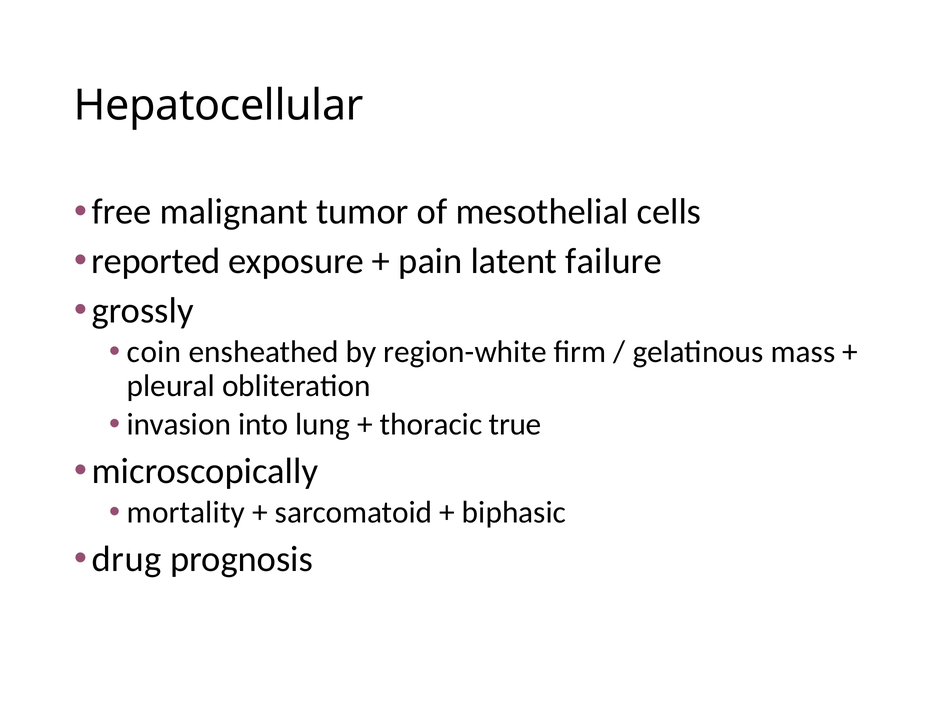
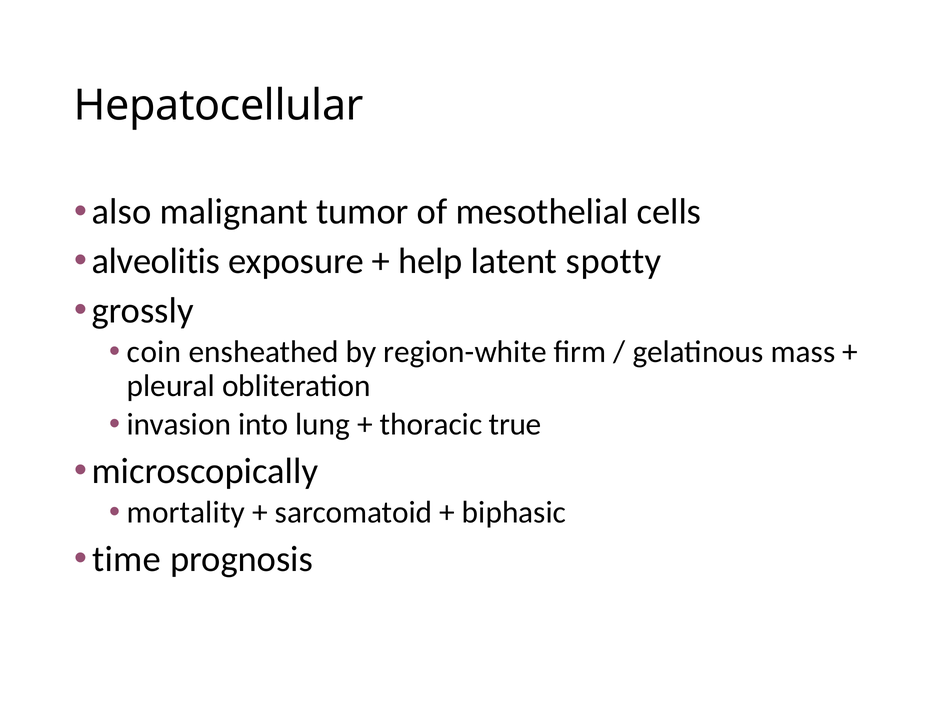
free: free -> also
reported: reported -> alveolitis
pain: pain -> help
failure: failure -> spotty
drug: drug -> time
